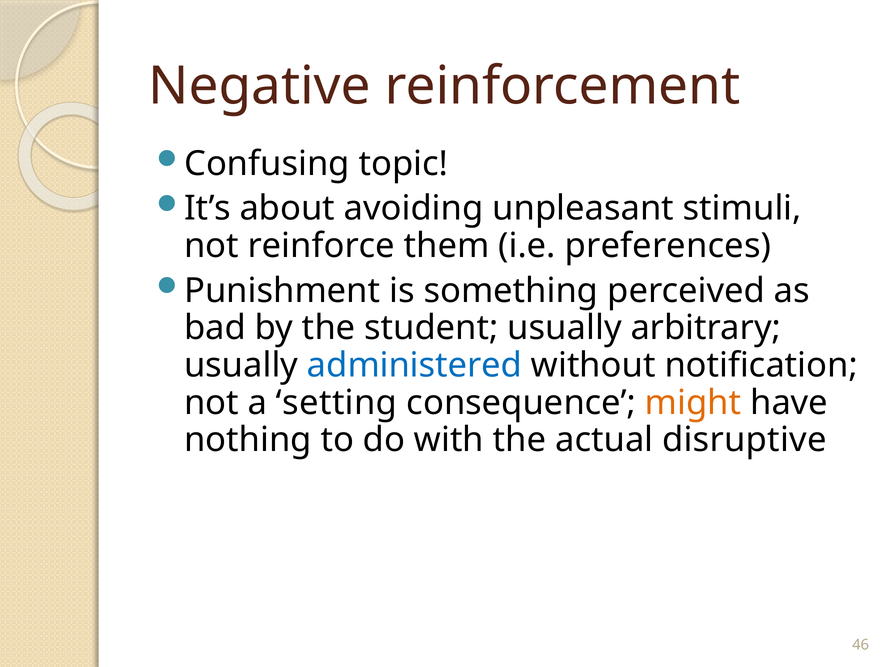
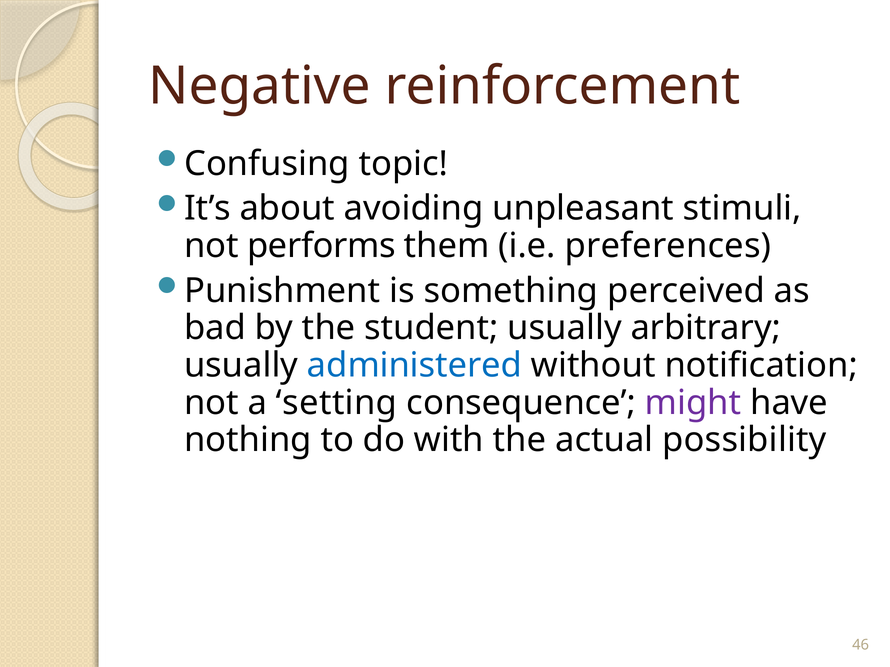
reinforce: reinforce -> performs
might colour: orange -> purple
disruptive: disruptive -> possibility
